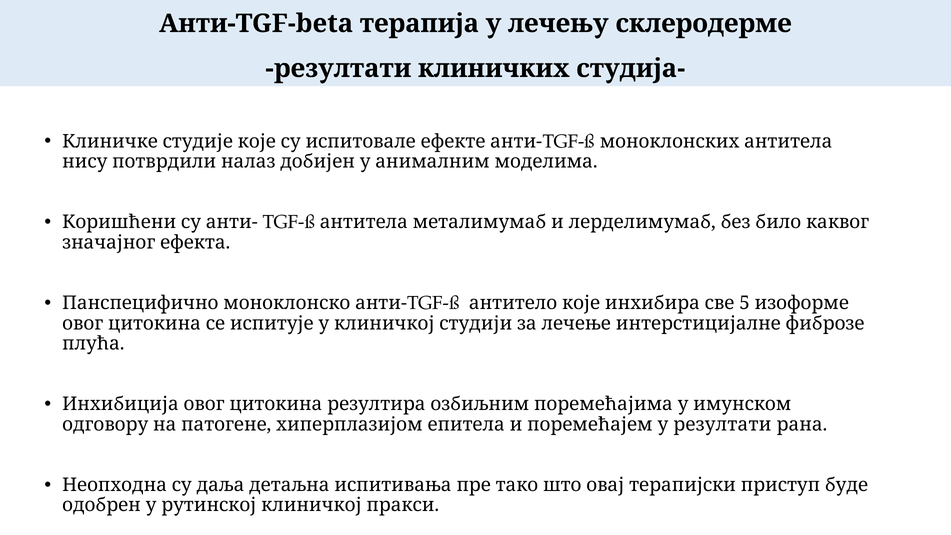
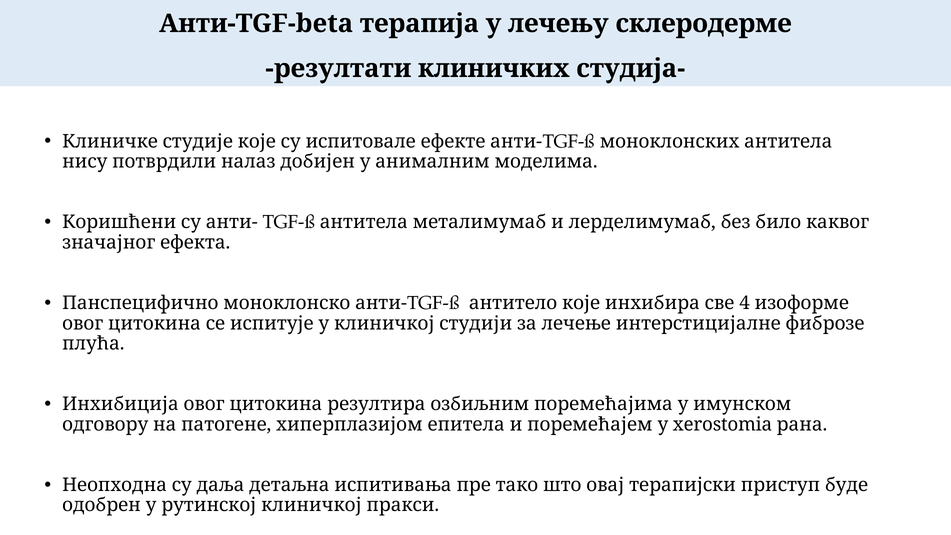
5: 5 -> 4
у резултати: резултати -> xerostomia
